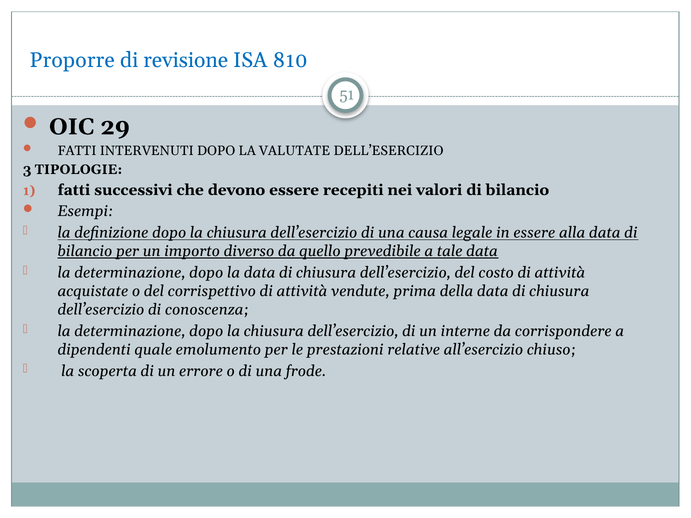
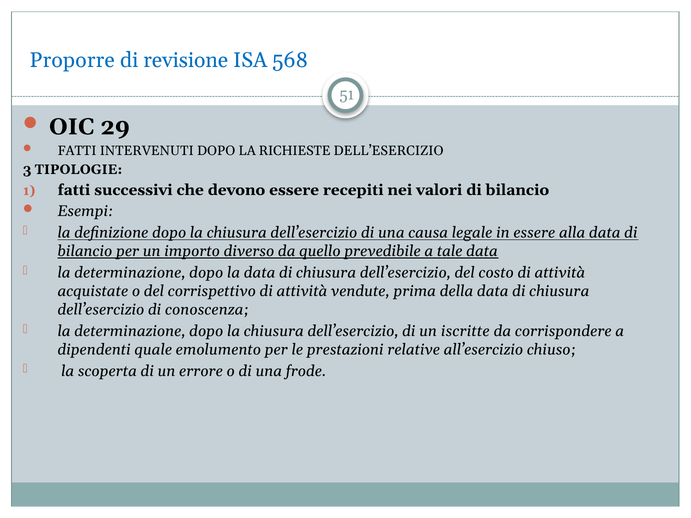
810: 810 -> 568
VALUTATE: VALUTATE -> RICHIESTE
interne: interne -> iscritte
